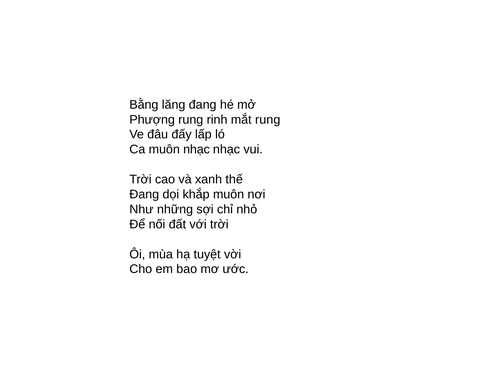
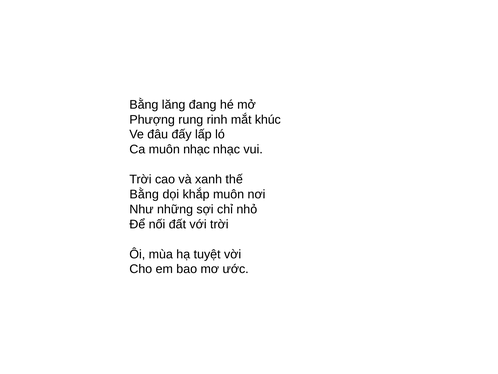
mắt rung: rung -> khúc
Đang at (144, 194): Đang -> Bằng
